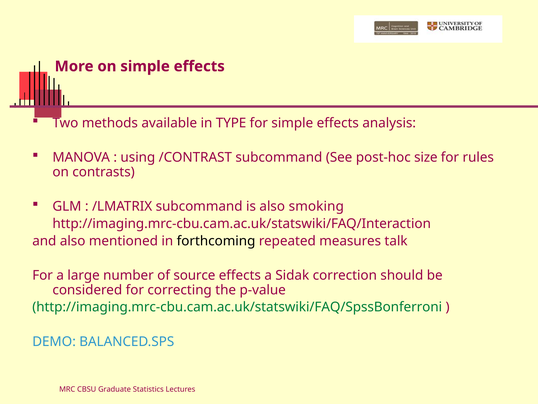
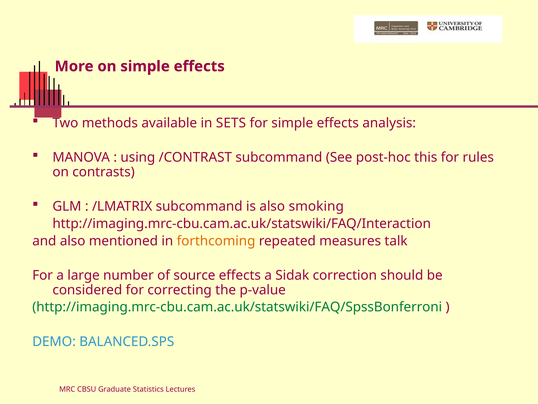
TYPE: TYPE -> SETS
size: size -> this
forthcoming colour: black -> orange
